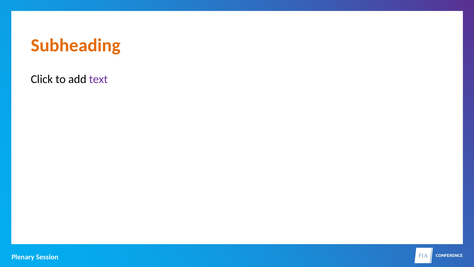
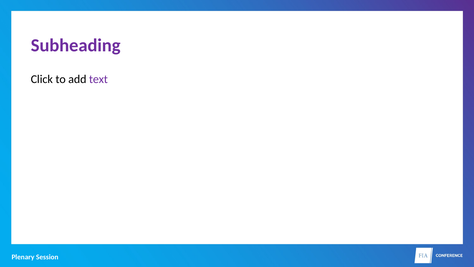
Subheading colour: orange -> purple
